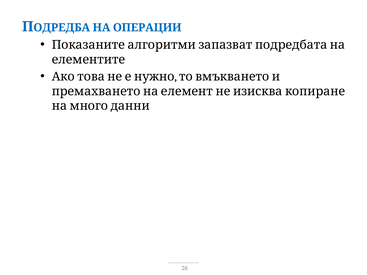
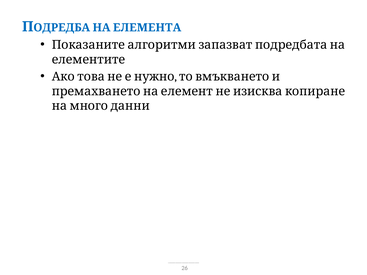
ОПЕРАЦИИ: ОПЕРАЦИИ -> ЕЛЕМЕНТА
